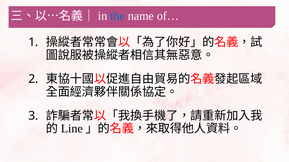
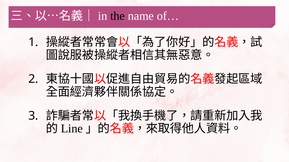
the colour: blue -> black
